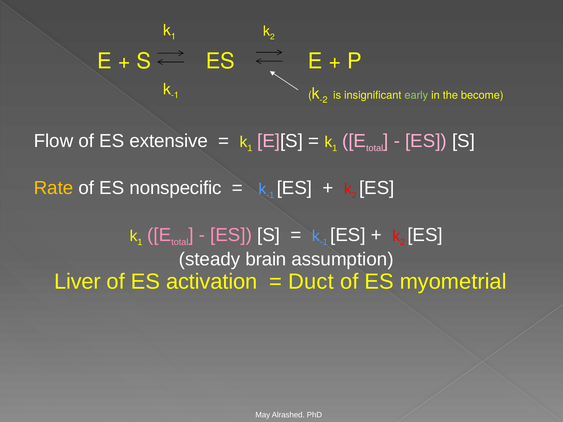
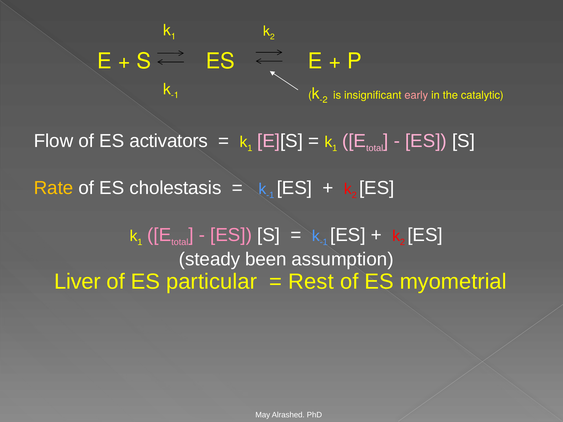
early colour: light green -> pink
become: become -> catalytic
extensive: extensive -> activators
nonspecific: nonspecific -> cholestasis
brain: brain -> been
activation: activation -> particular
Duct: Duct -> Rest
